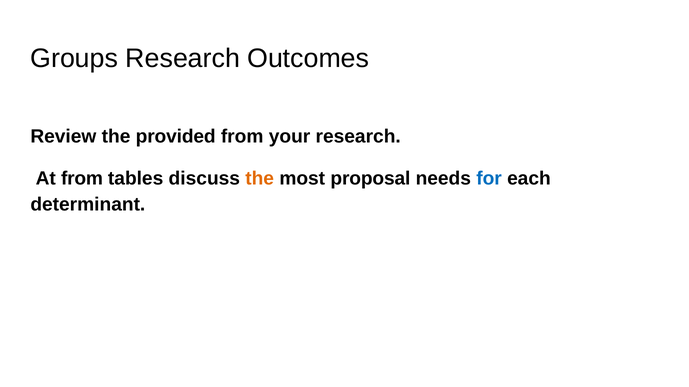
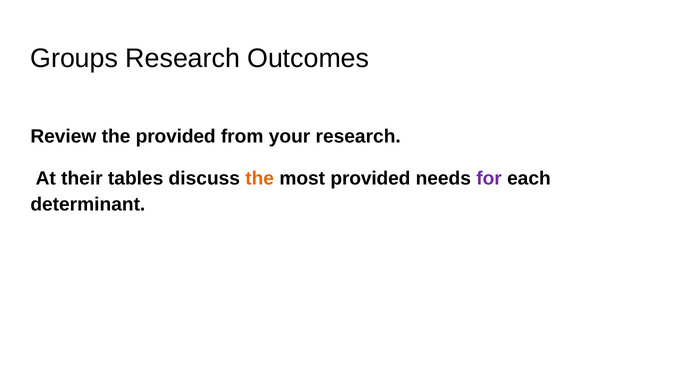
At from: from -> their
most proposal: proposal -> provided
for colour: blue -> purple
